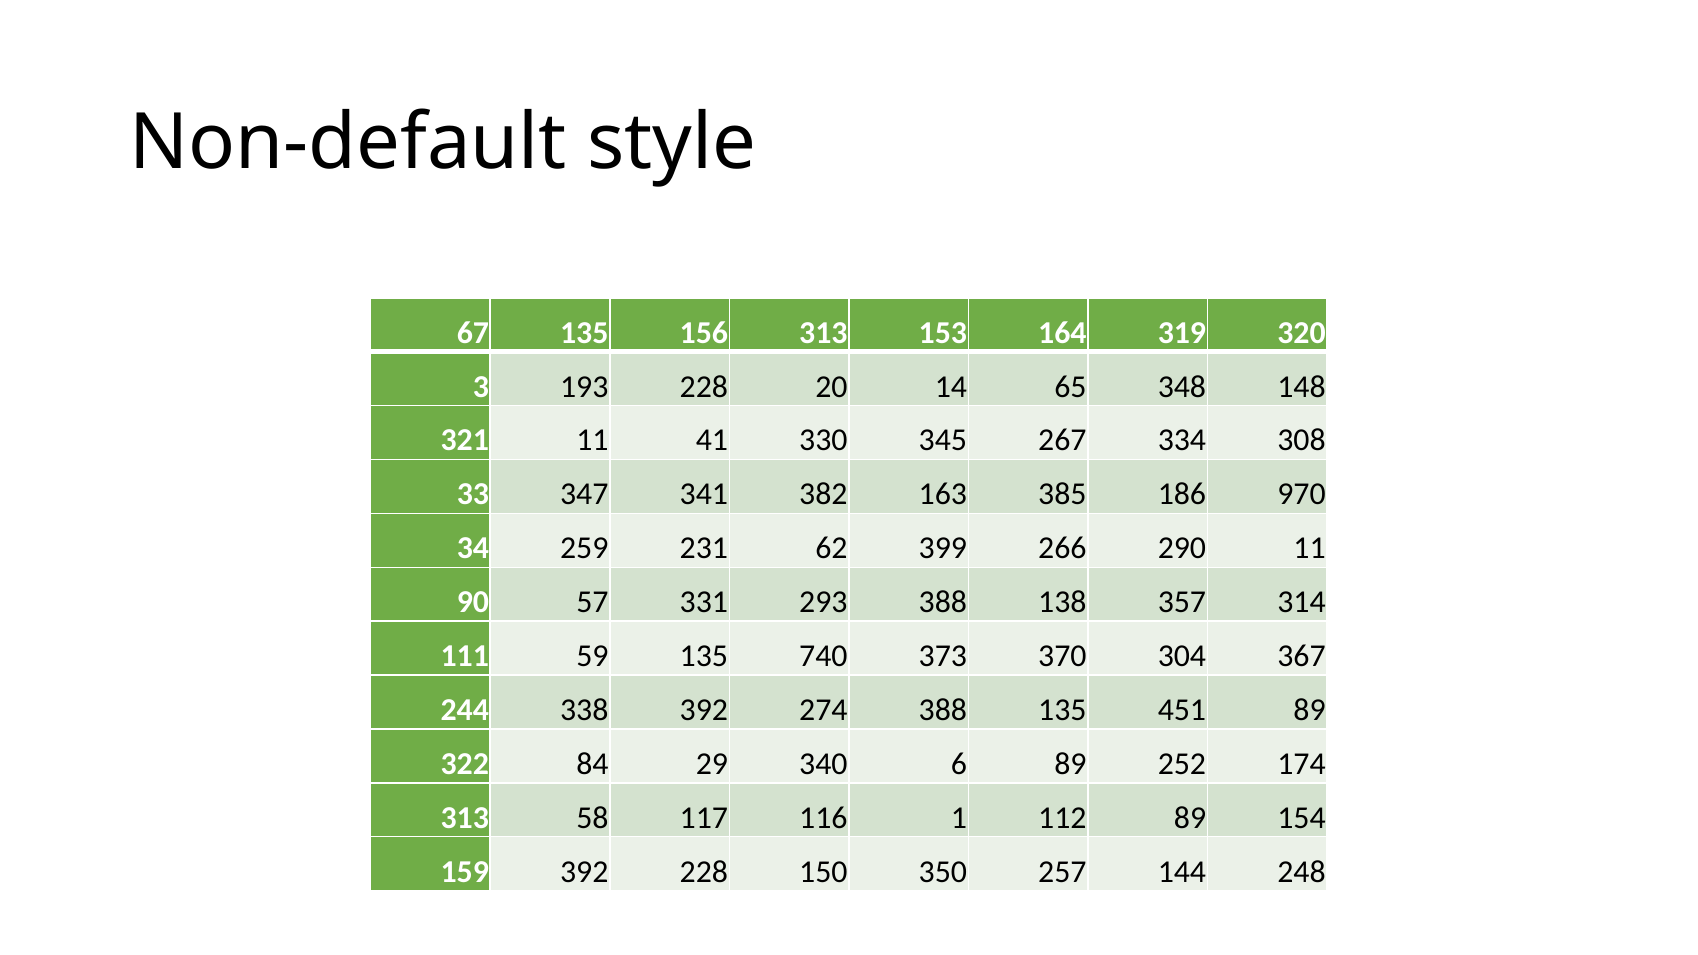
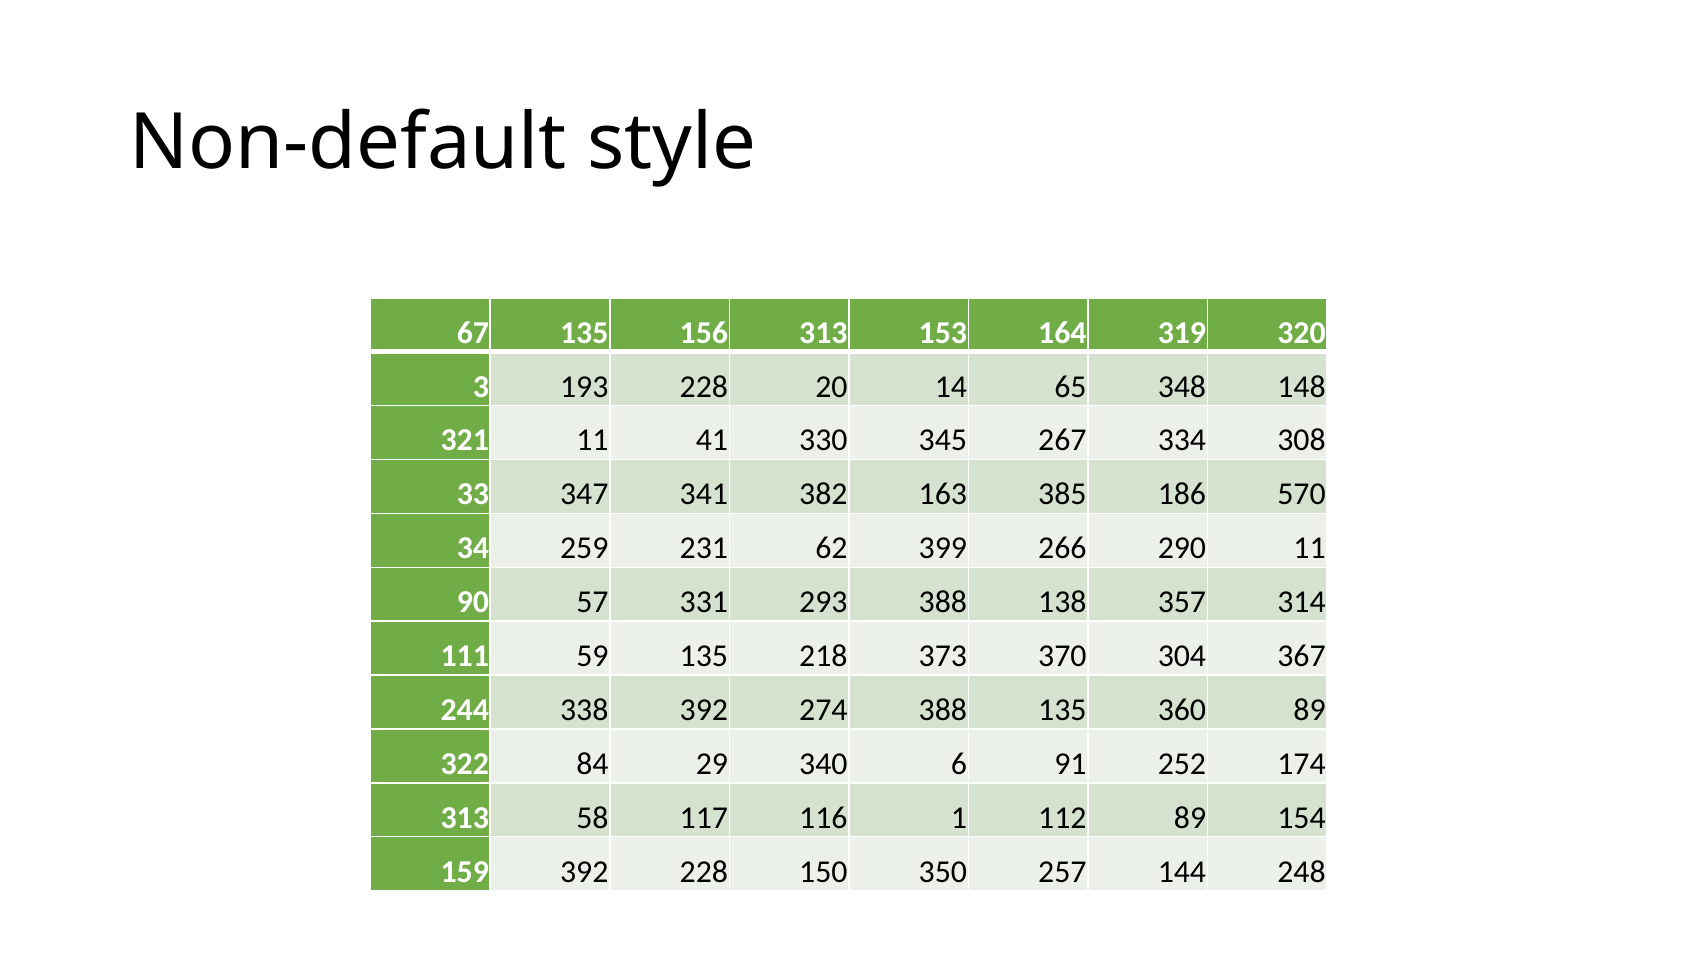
970: 970 -> 570
740: 740 -> 218
451: 451 -> 360
6 89: 89 -> 91
